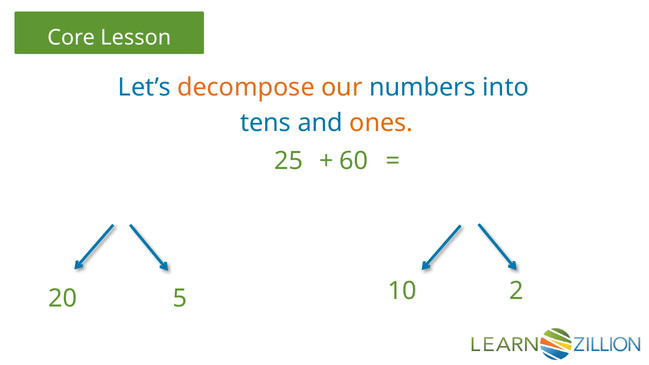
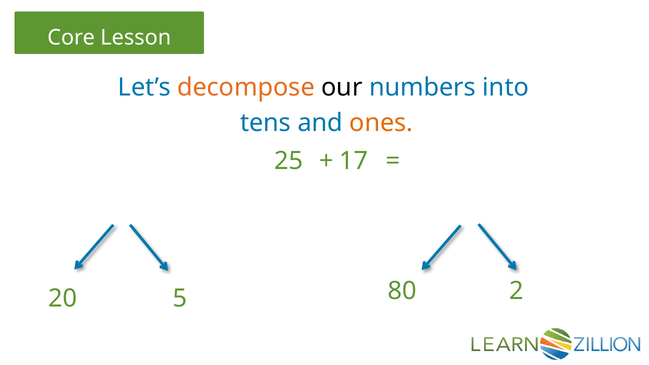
our colour: orange -> black
60: 60 -> 17
10: 10 -> 80
